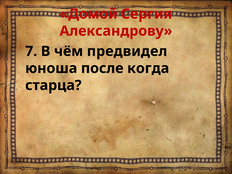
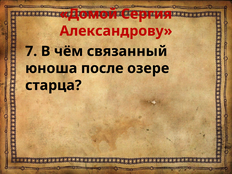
предвидел: предвидел -> связанный
когда: когда -> озере
